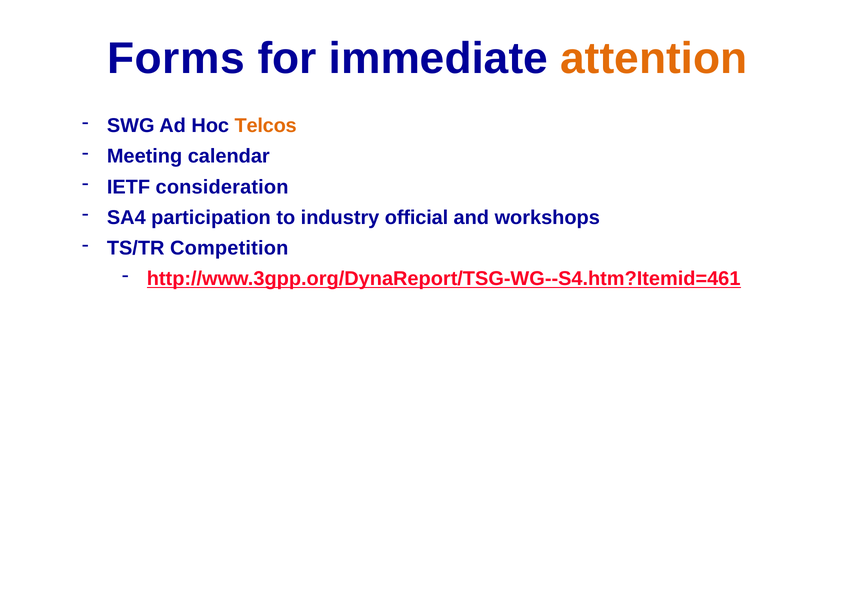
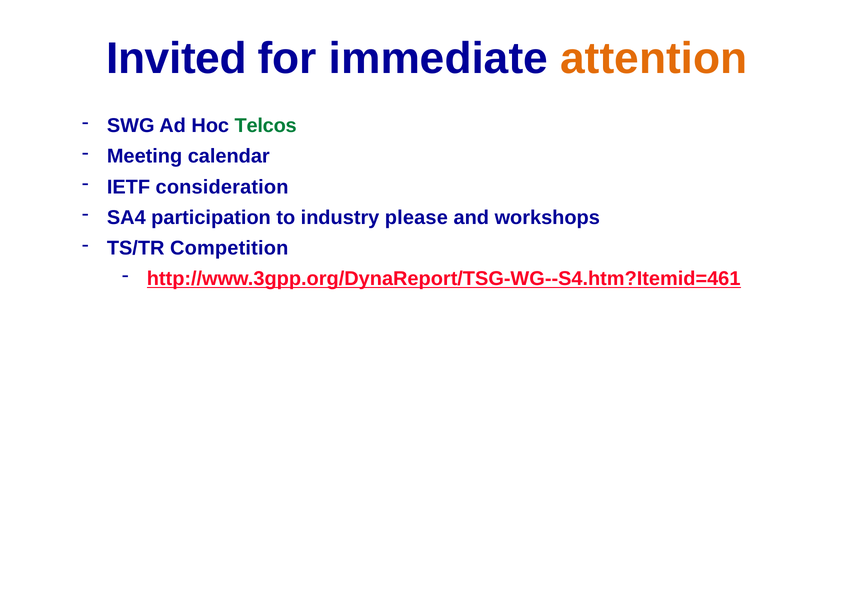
Forms: Forms -> Invited
Telcos colour: orange -> green
official: official -> please
